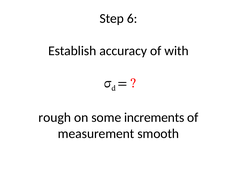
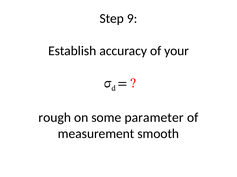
6: 6 -> 9
with: with -> your
increments: increments -> parameter
